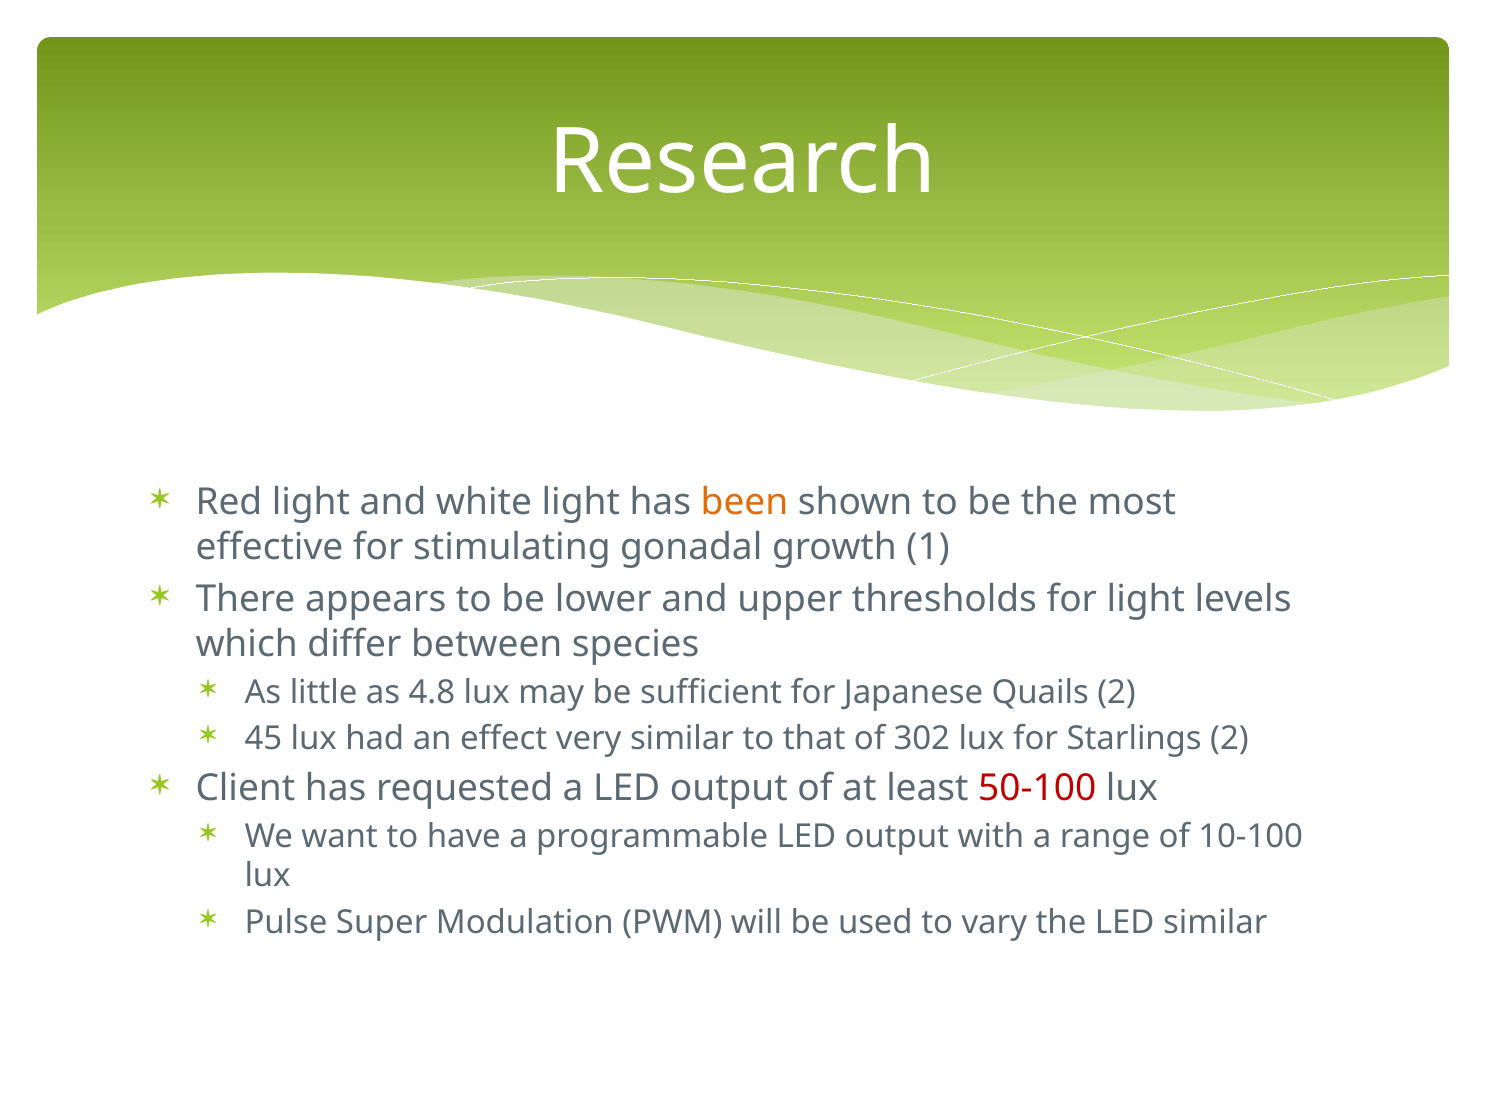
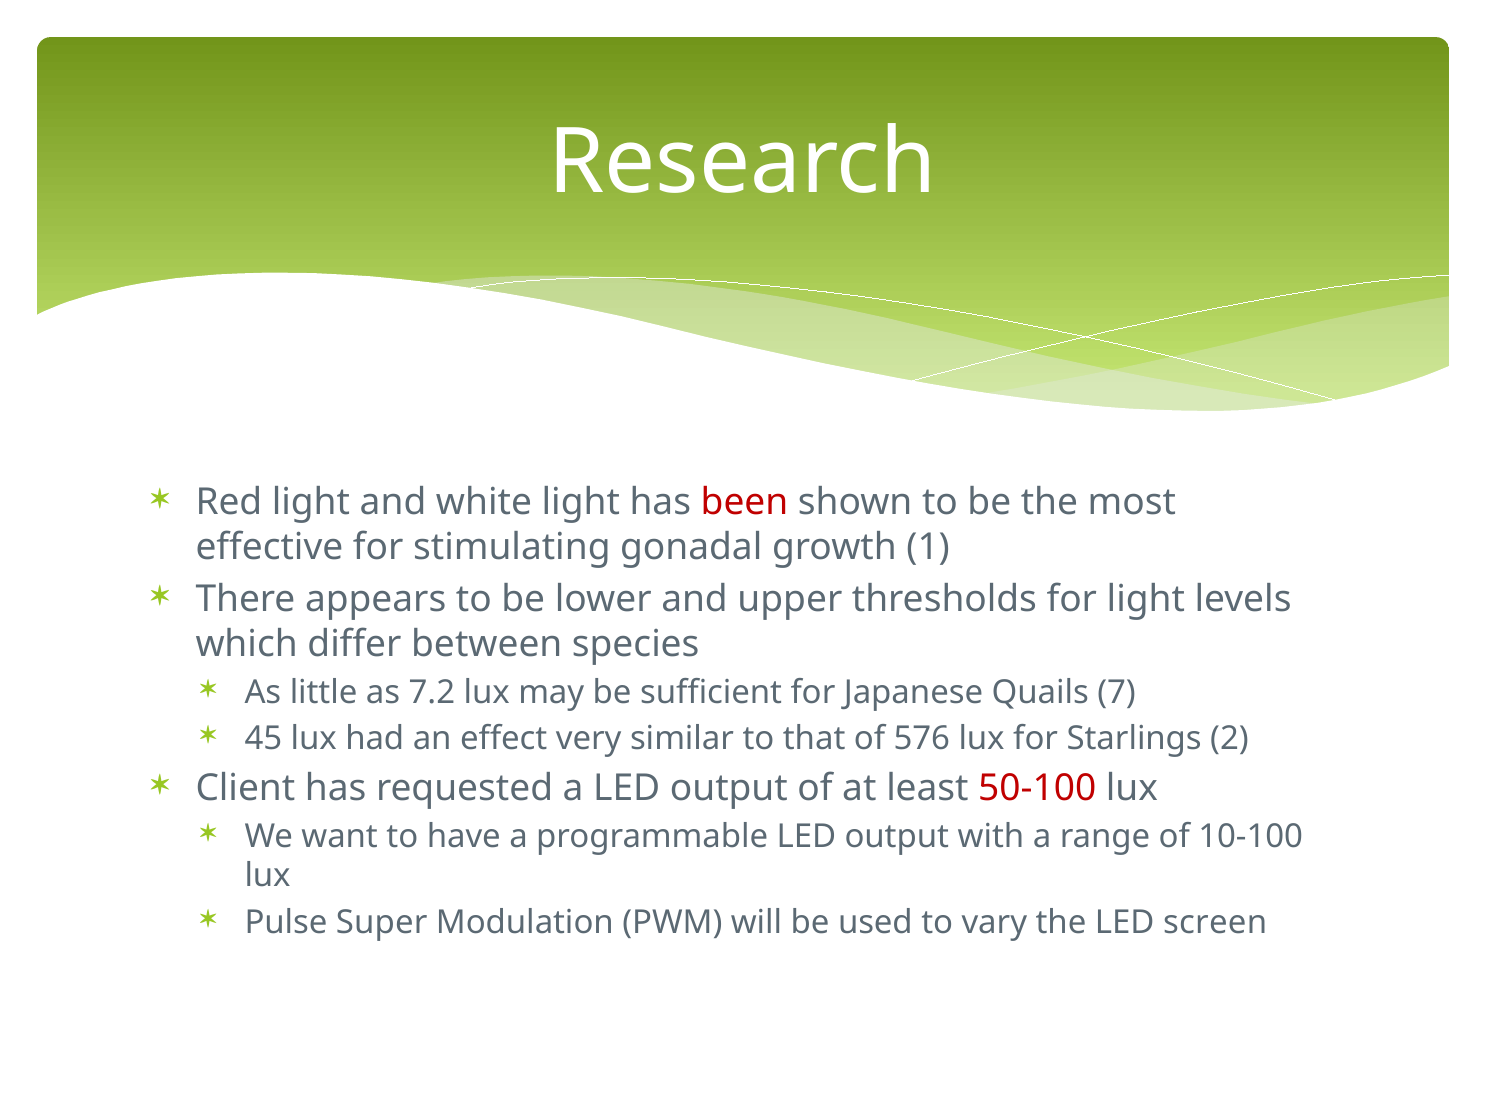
been colour: orange -> red
4.8: 4.8 -> 7.2
Quails 2: 2 -> 7
302: 302 -> 576
LED similar: similar -> screen
